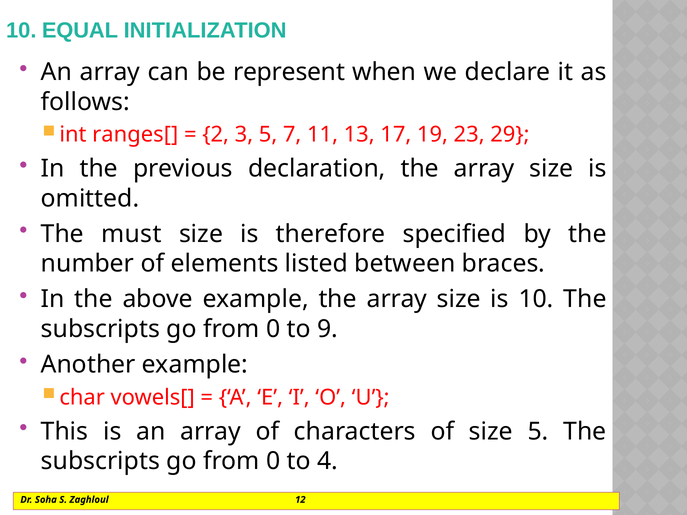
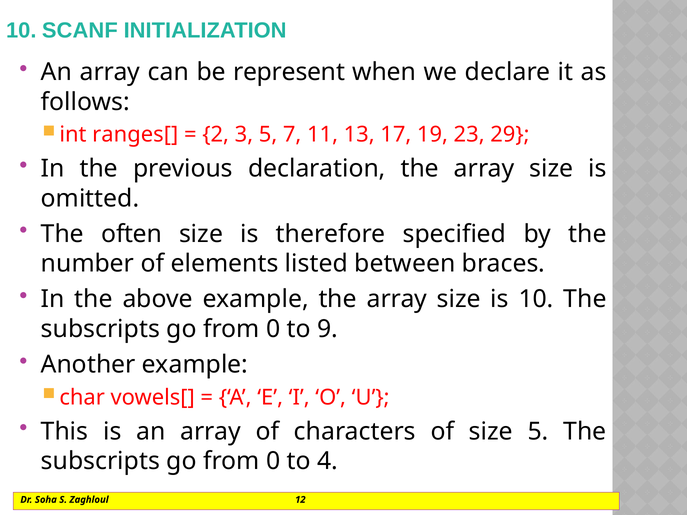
EQUAL: EQUAL -> SCANF
must: must -> often
